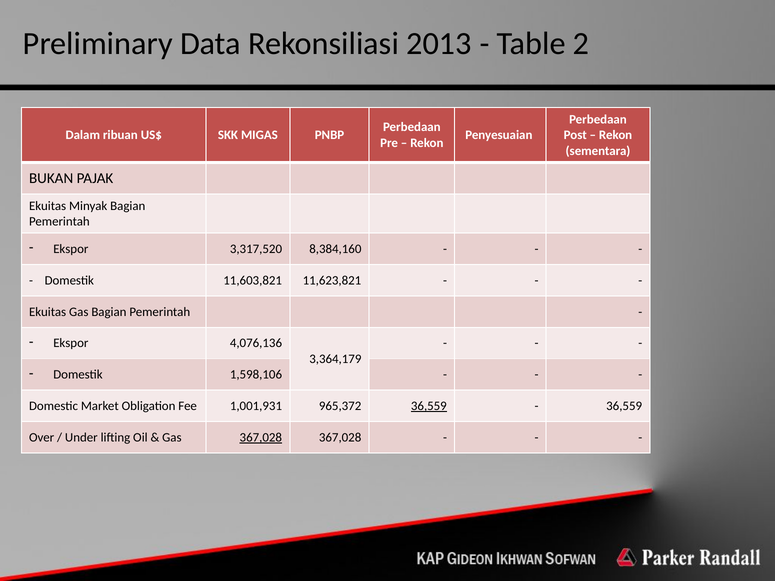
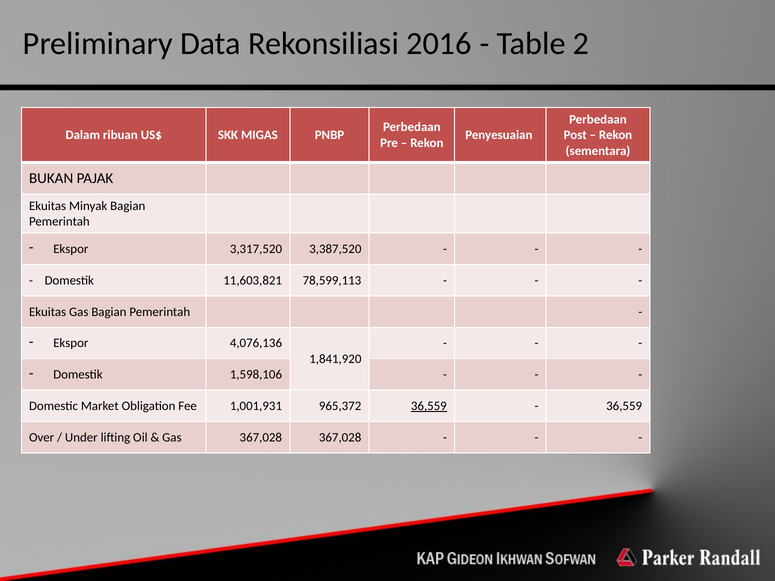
2013: 2013 -> 2016
8,384,160: 8,384,160 -> 3,387,520
11,623,821: 11,623,821 -> 78,599,113
3,364,179: 3,364,179 -> 1,841,920
367,028 at (261, 438) underline: present -> none
